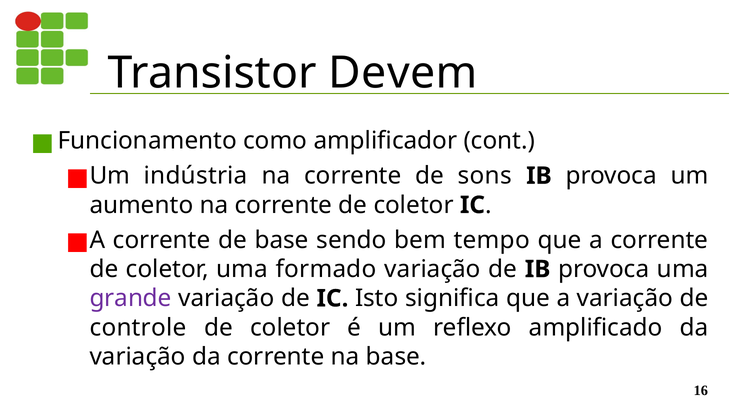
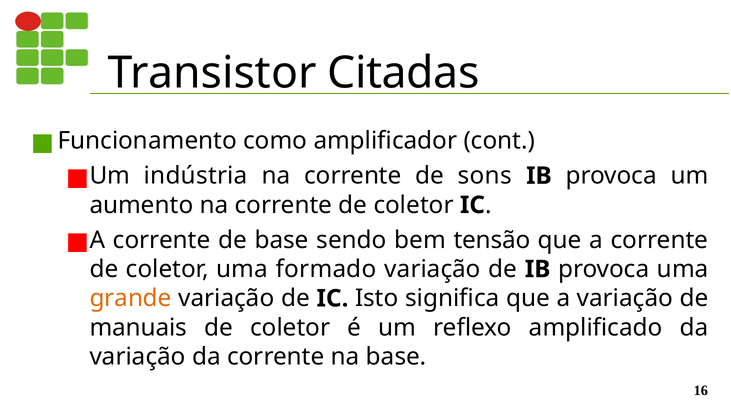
Devem: Devem -> Citadas
tempo: tempo -> tensão
grande colour: purple -> orange
controle: controle -> manuais
